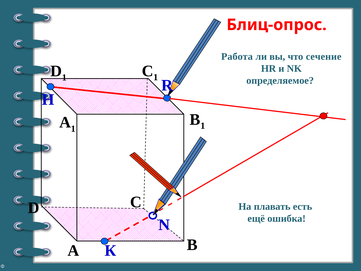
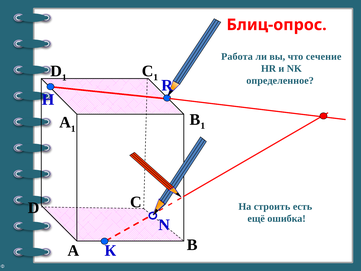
определяемое: определяемое -> определенное
плавать: плавать -> строить
